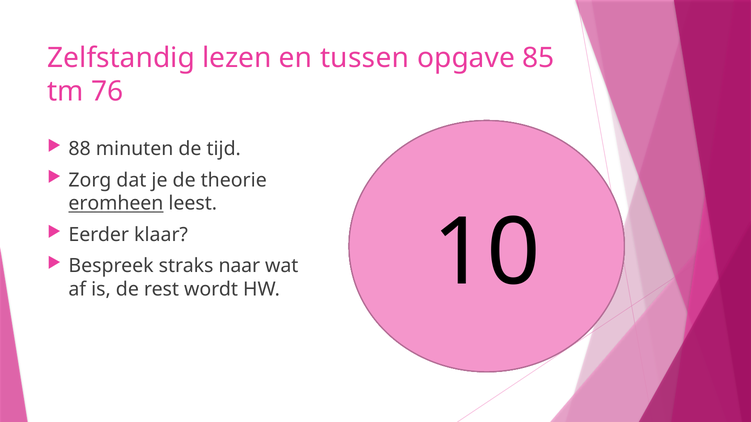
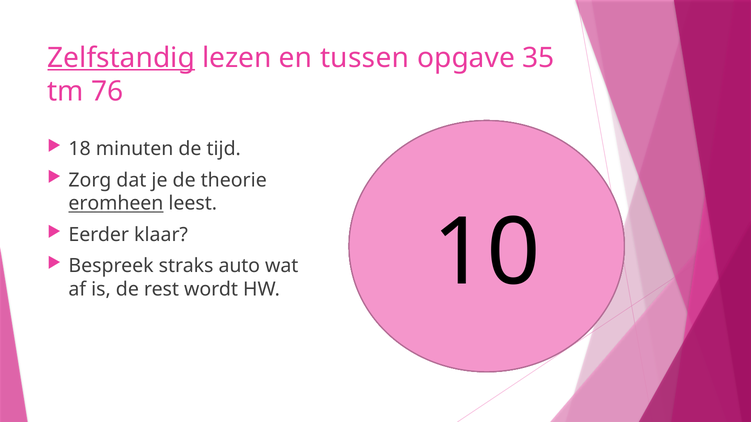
Zelfstandig underline: none -> present
85: 85 -> 35
88: 88 -> 18
naar: naar -> auto
